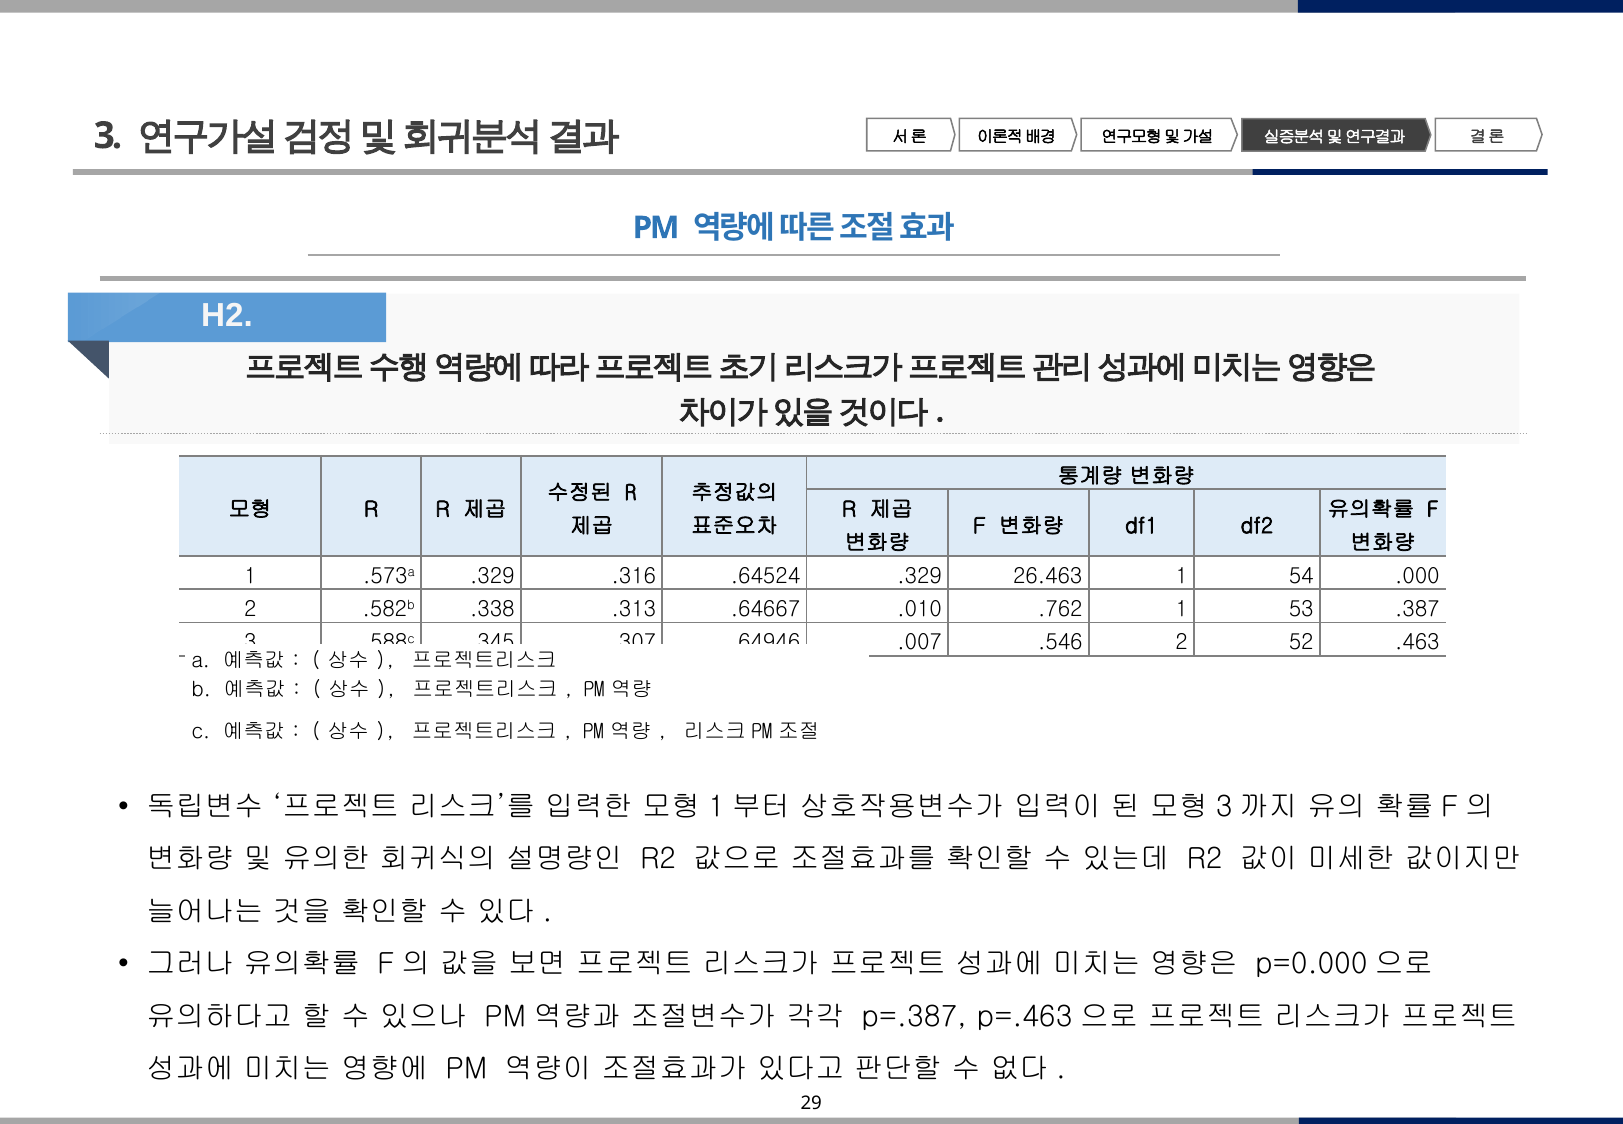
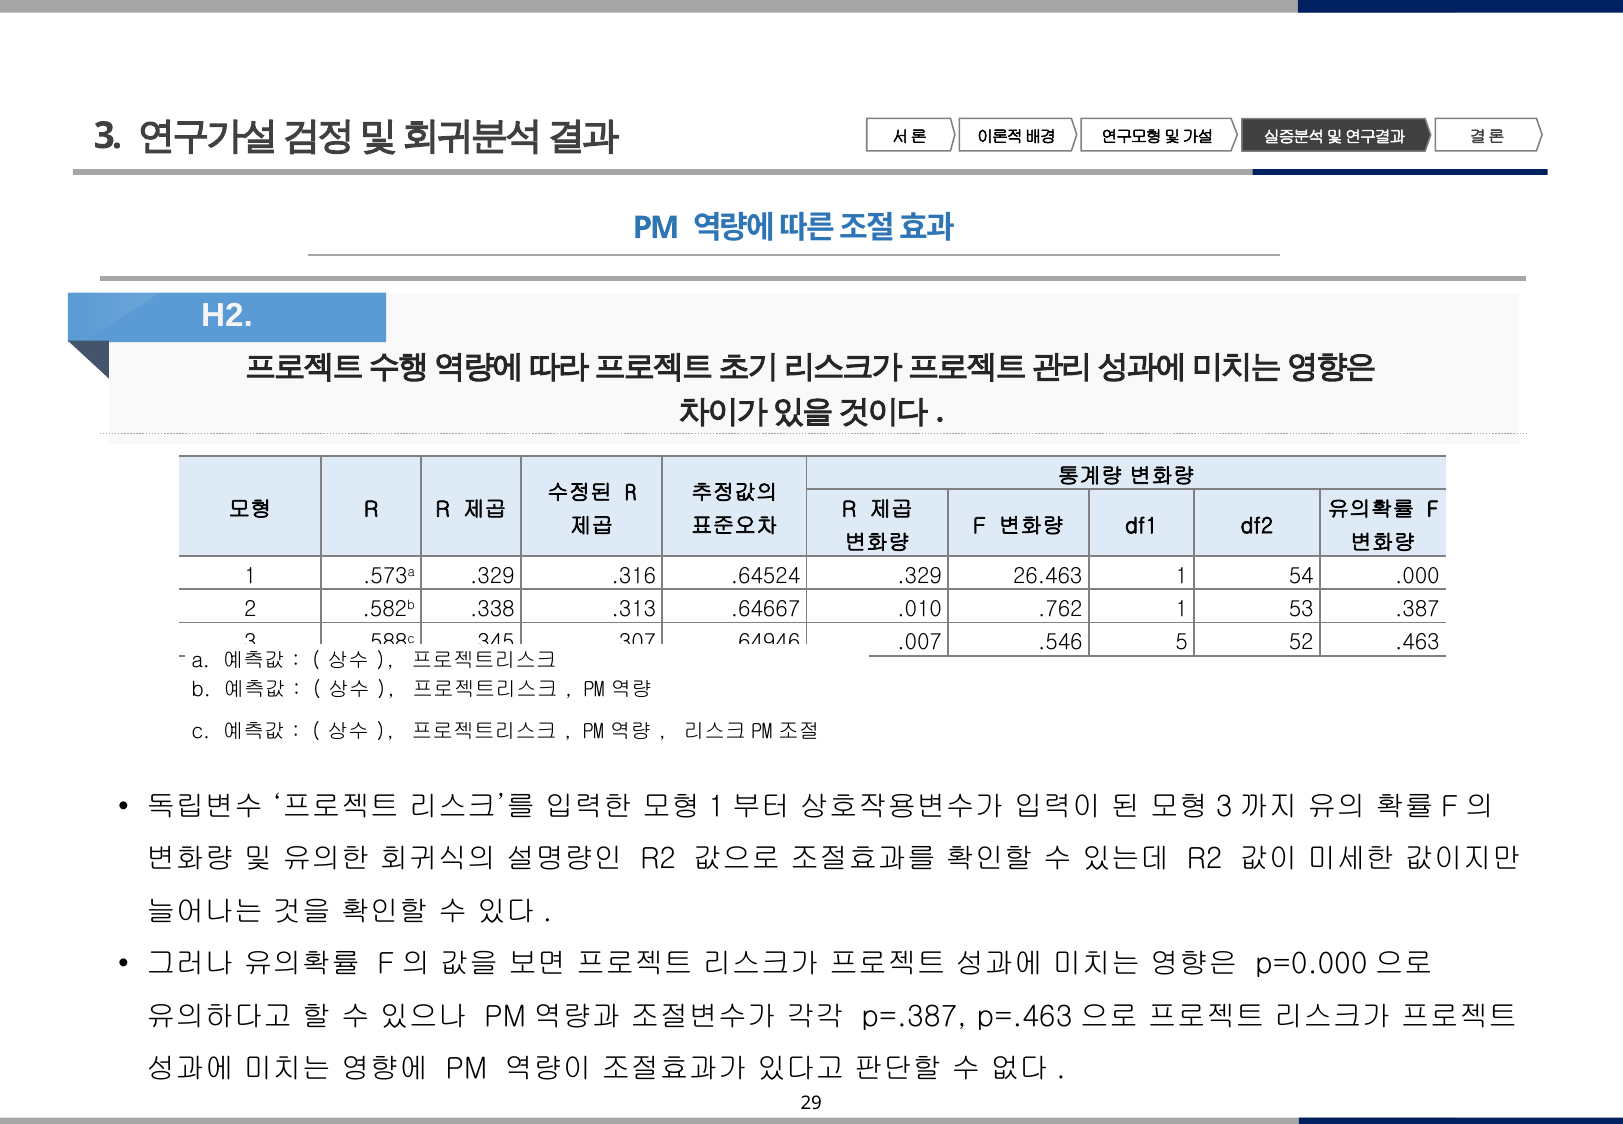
.546 2: 2 -> 5
